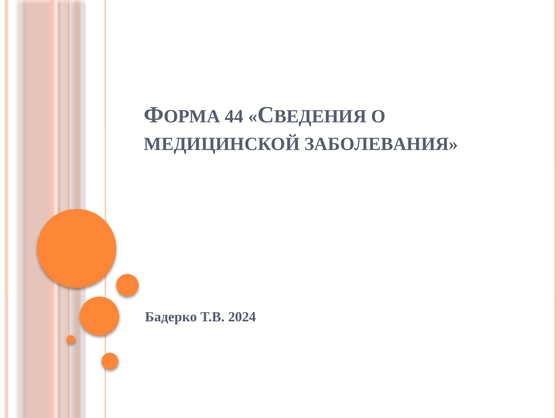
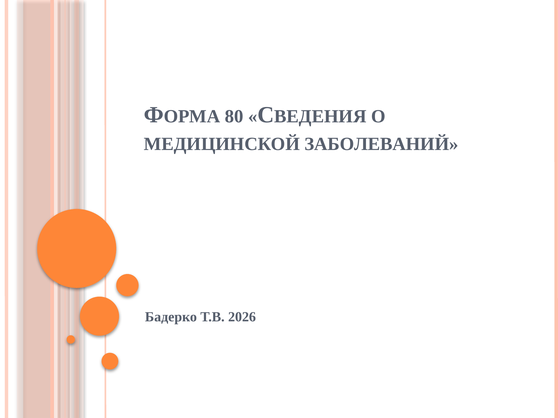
44: 44 -> 80
ЗАБОЛЕВАНИЯ: ЗАБОЛЕВАНИЯ -> ЗАБОЛЕВАНИЙ
2024: 2024 -> 2026
